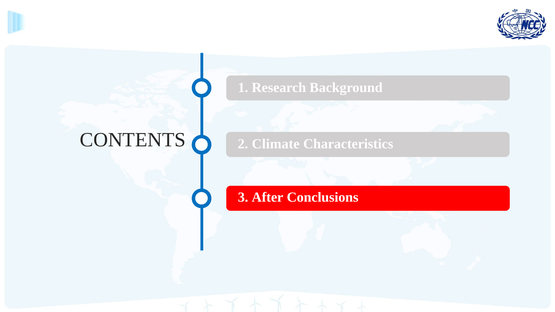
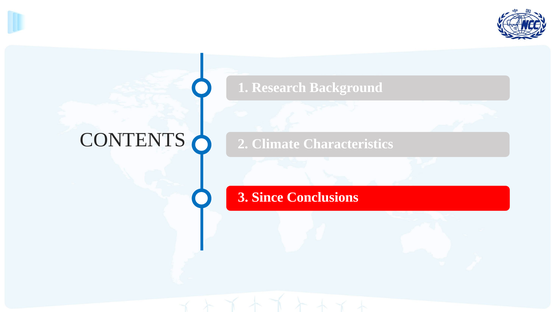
After: After -> Since
